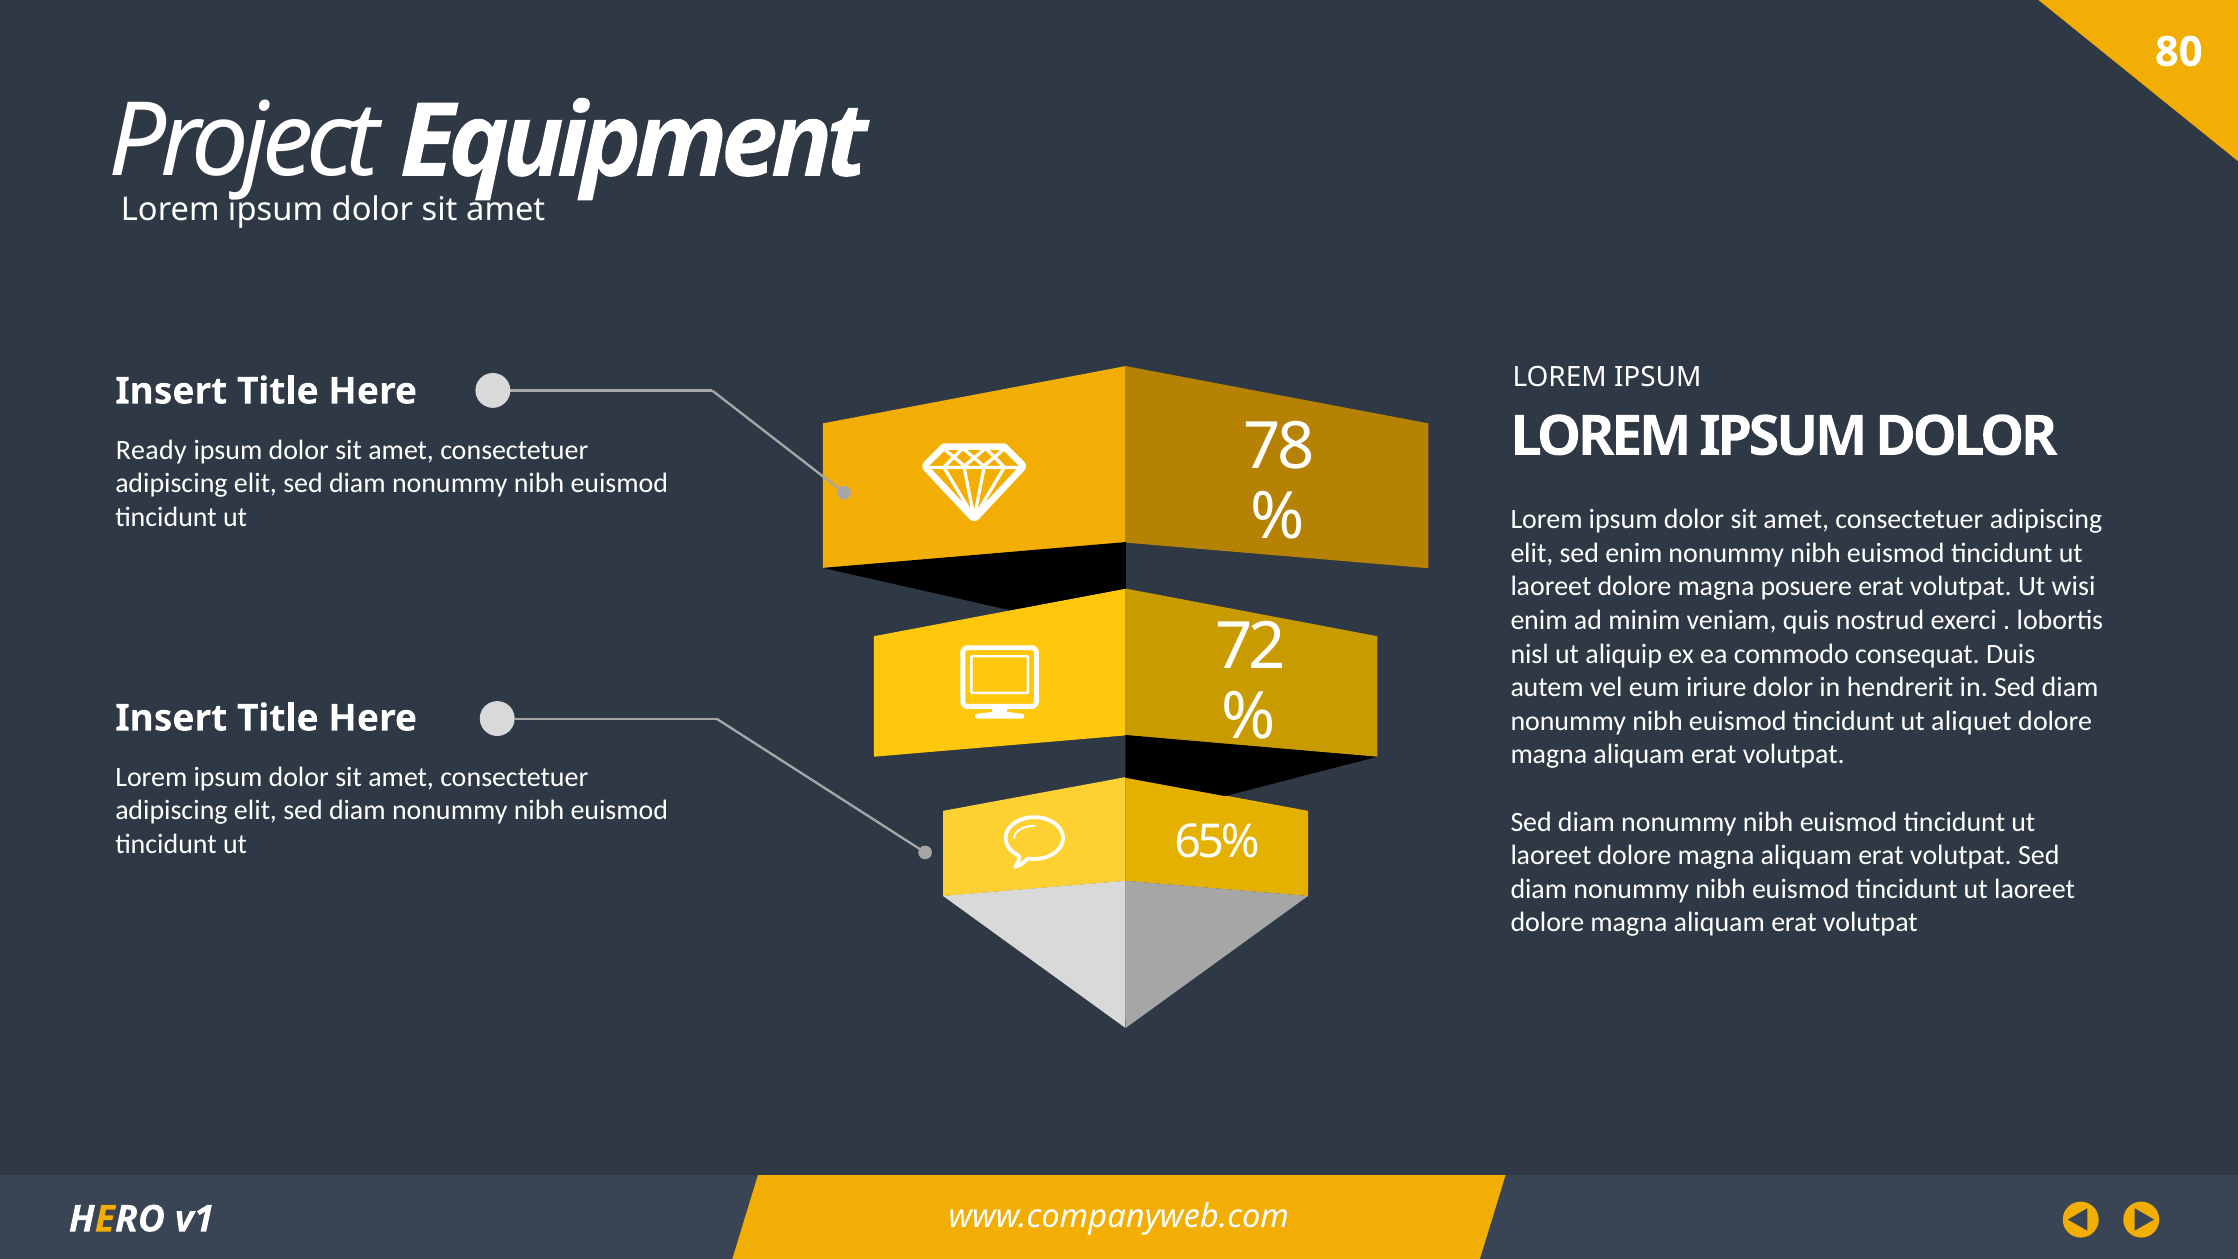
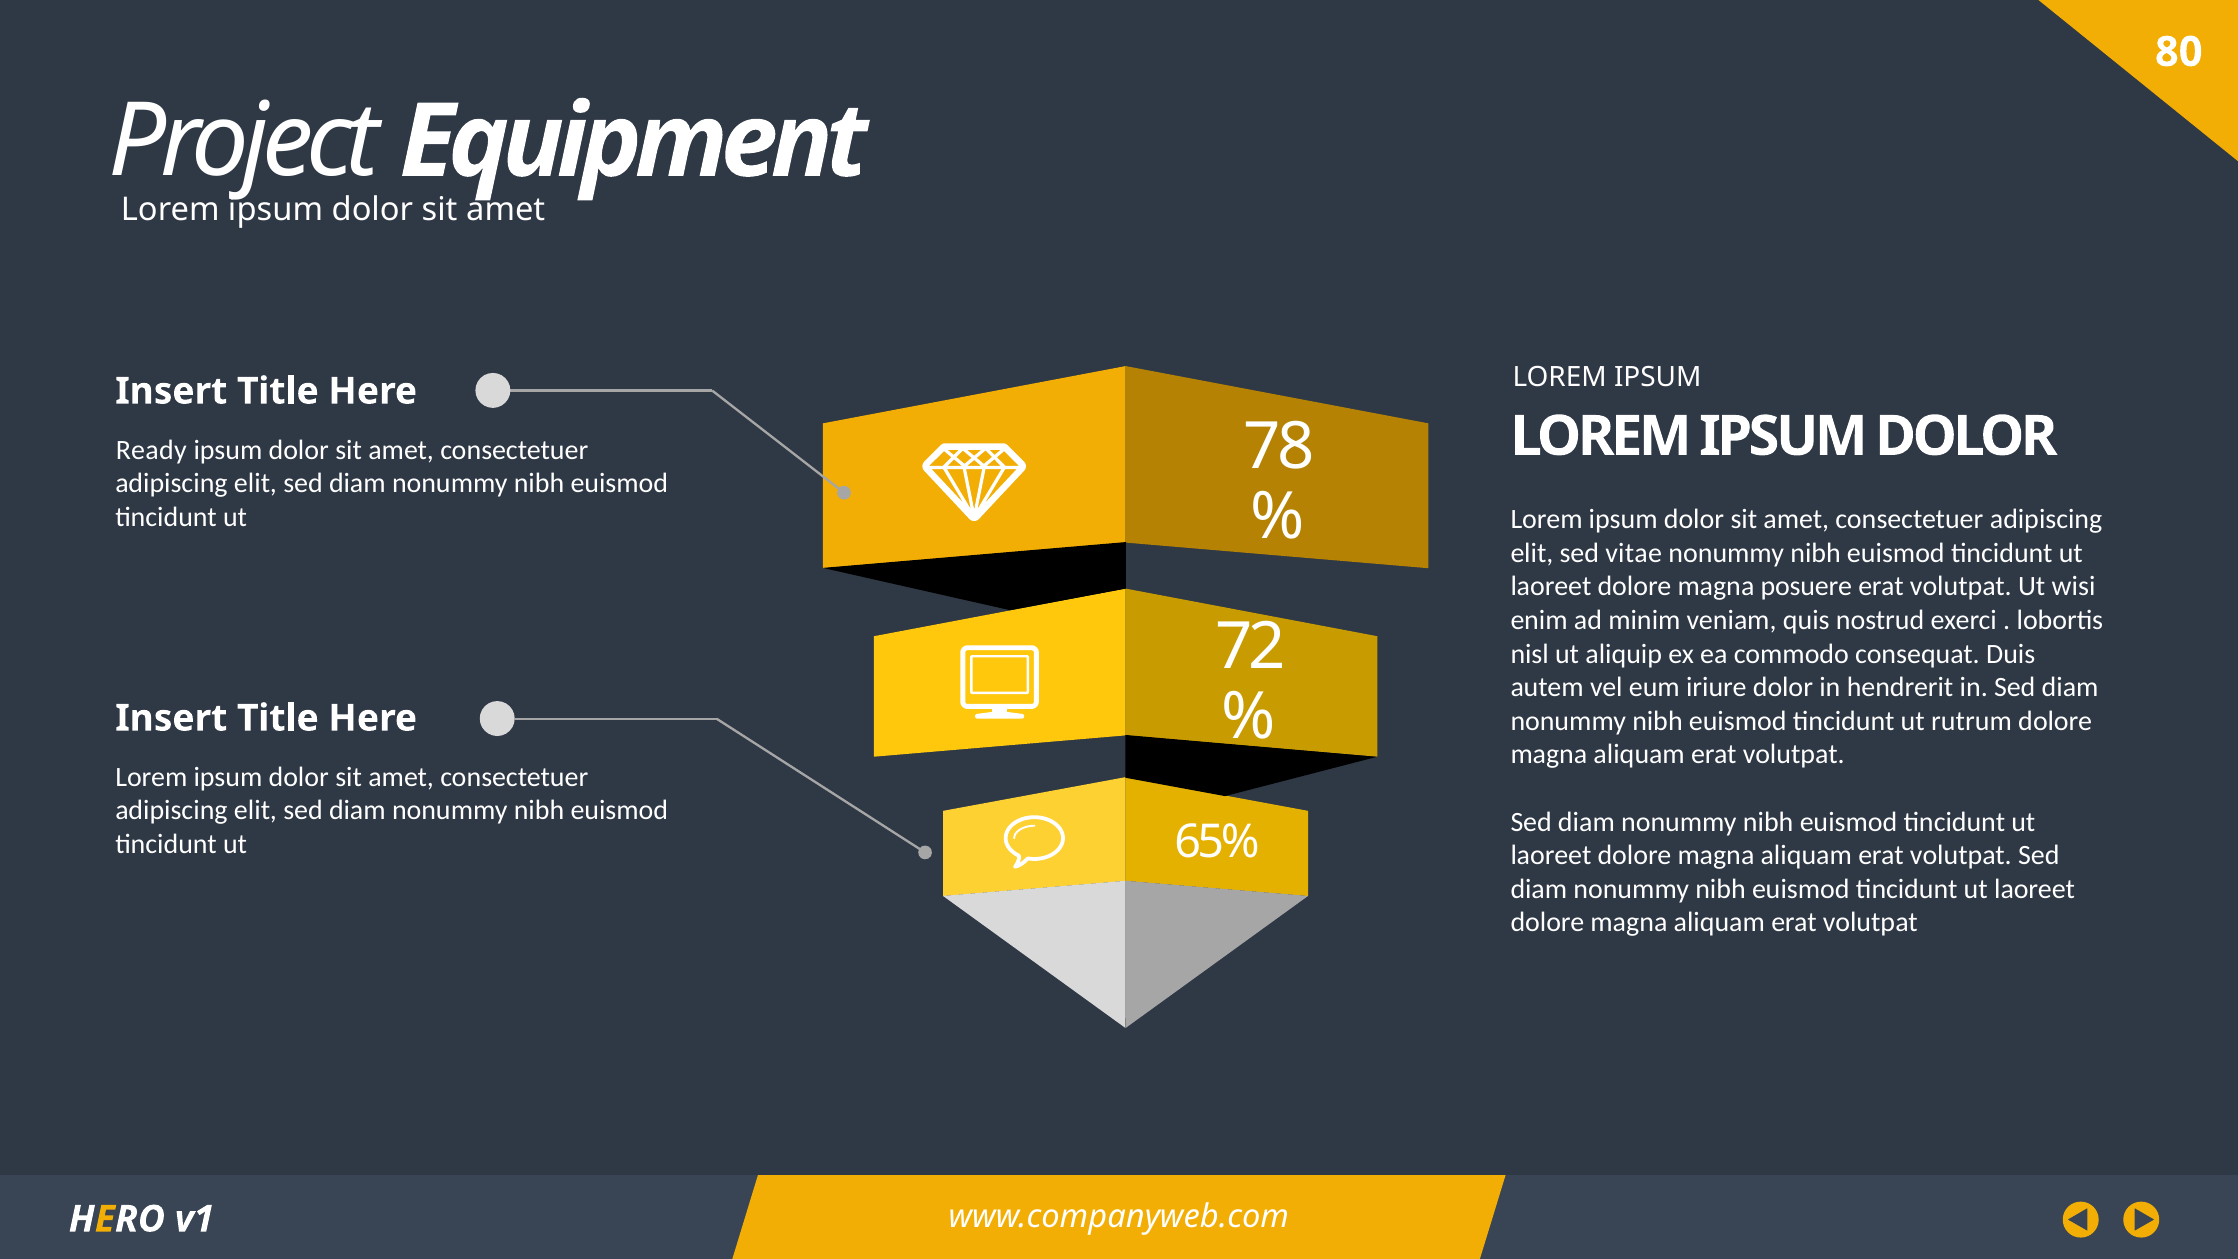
sed enim: enim -> vitae
aliquet: aliquet -> rutrum
